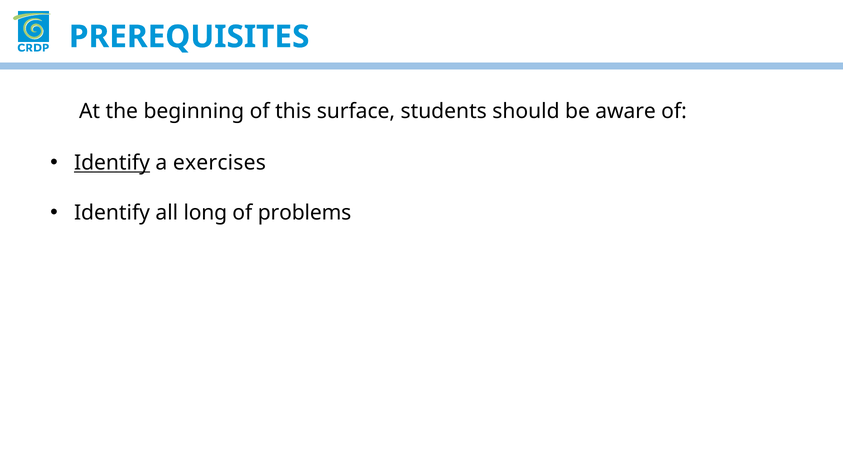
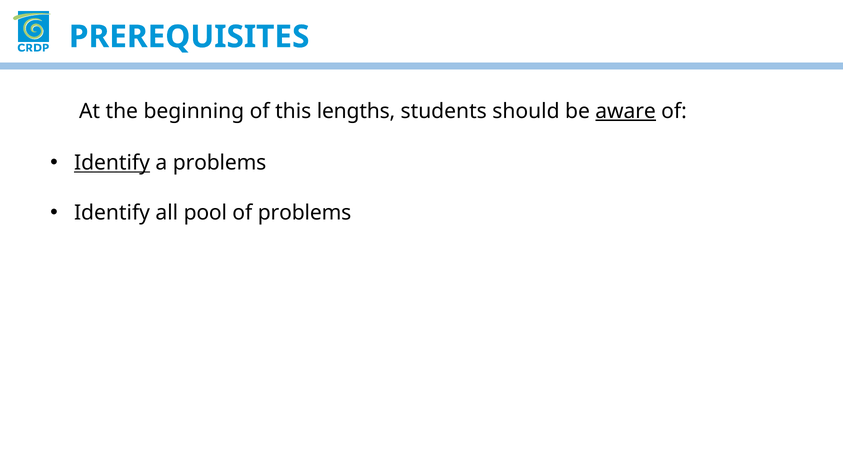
surface: surface -> lengths
aware underline: none -> present
a exercises: exercises -> problems
long: long -> pool
